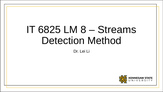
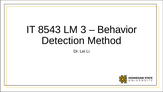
6825: 6825 -> 8543
8: 8 -> 3
Streams: Streams -> Behavior
